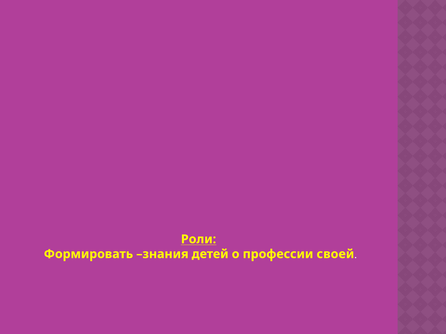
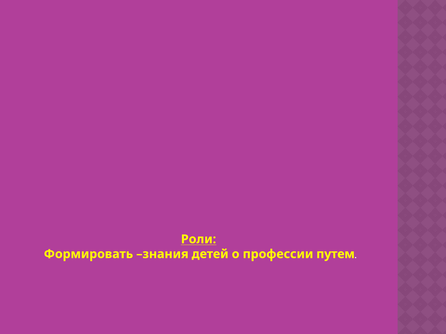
своей: своей -> путем
